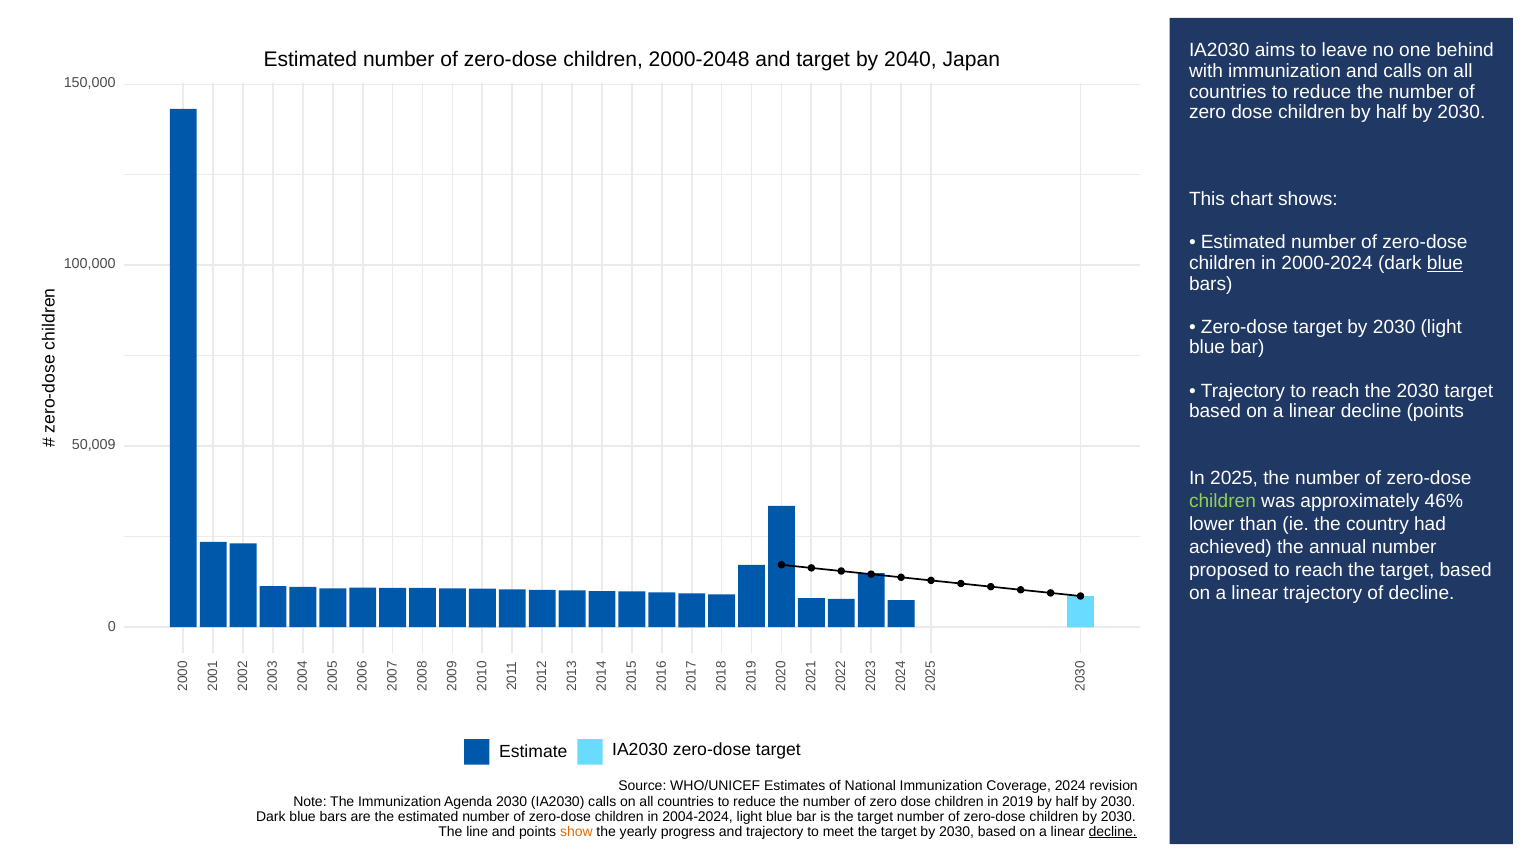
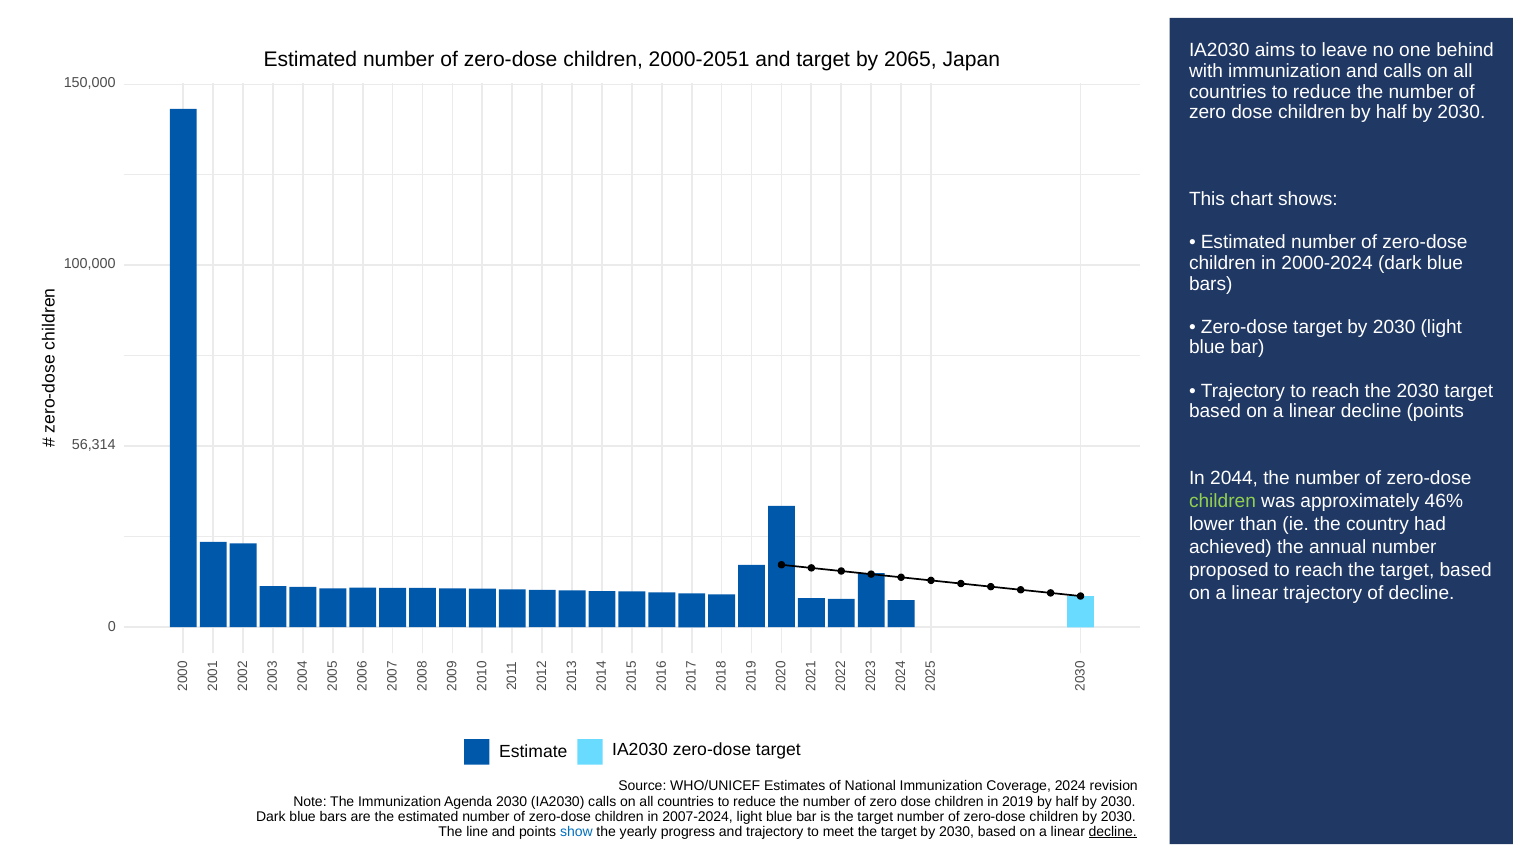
2000-2048: 2000-2048 -> 2000-2051
2040: 2040 -> 2065
blue at (1445, 263) underline: present -> none
50,009: 50,009 -> 56,314
2025: 2025 -> 2044
2004-2024: 2004-2024 -> 2007-2024
show colour: orange -> blue
